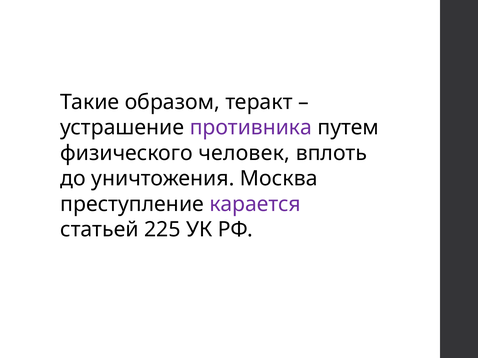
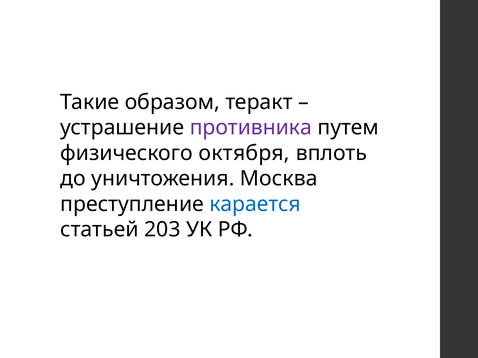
человек: человек -> октября
карается colour: purple -> blue
225: 225 -> 203
